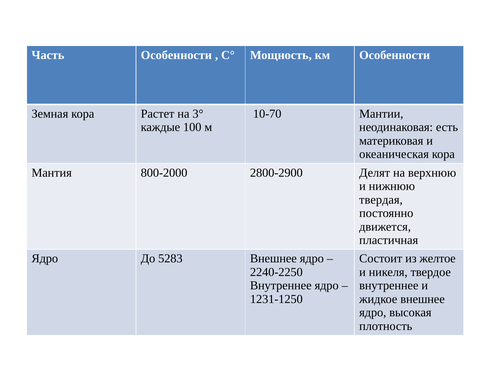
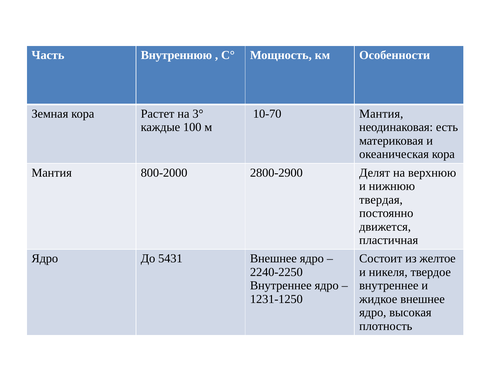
Часть Особенности: Особенности -> Внутреннюю
10-70 Мантии: Мантии -> Мантия
5283: 5283 -> 5431
